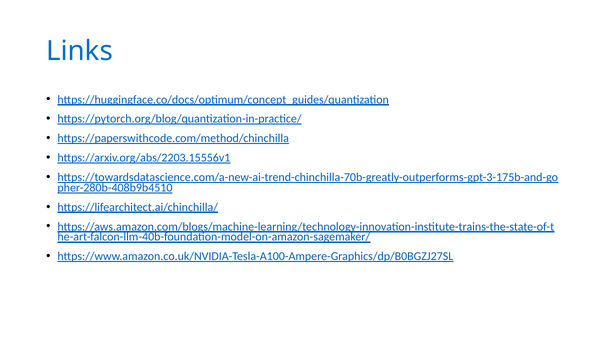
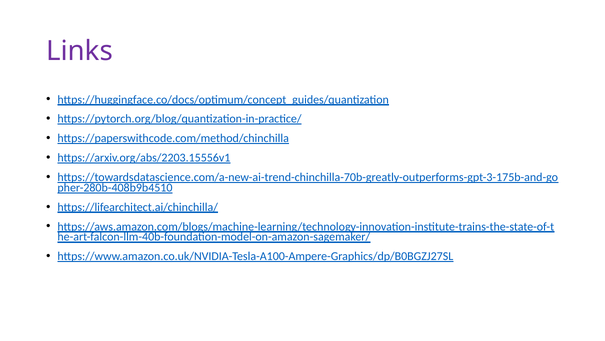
Links colour: blue -> purple
